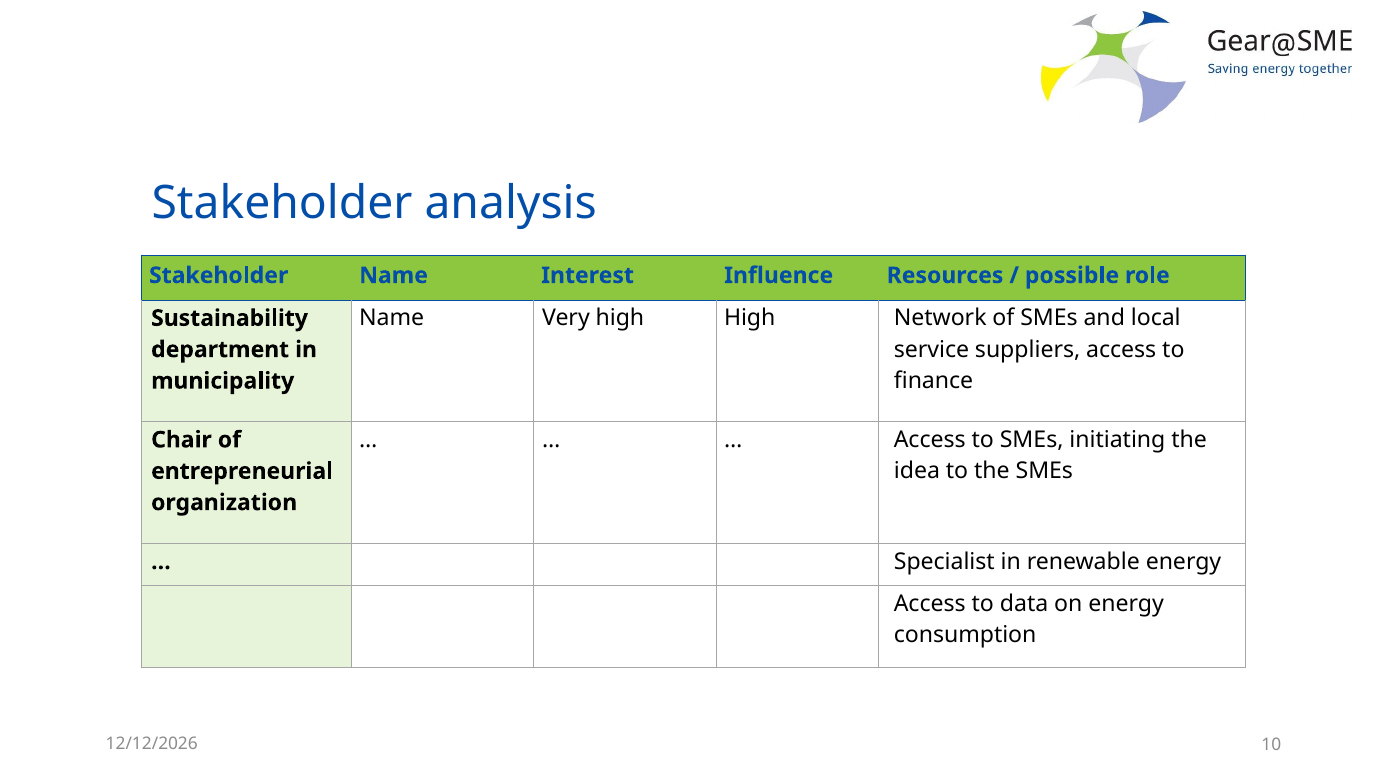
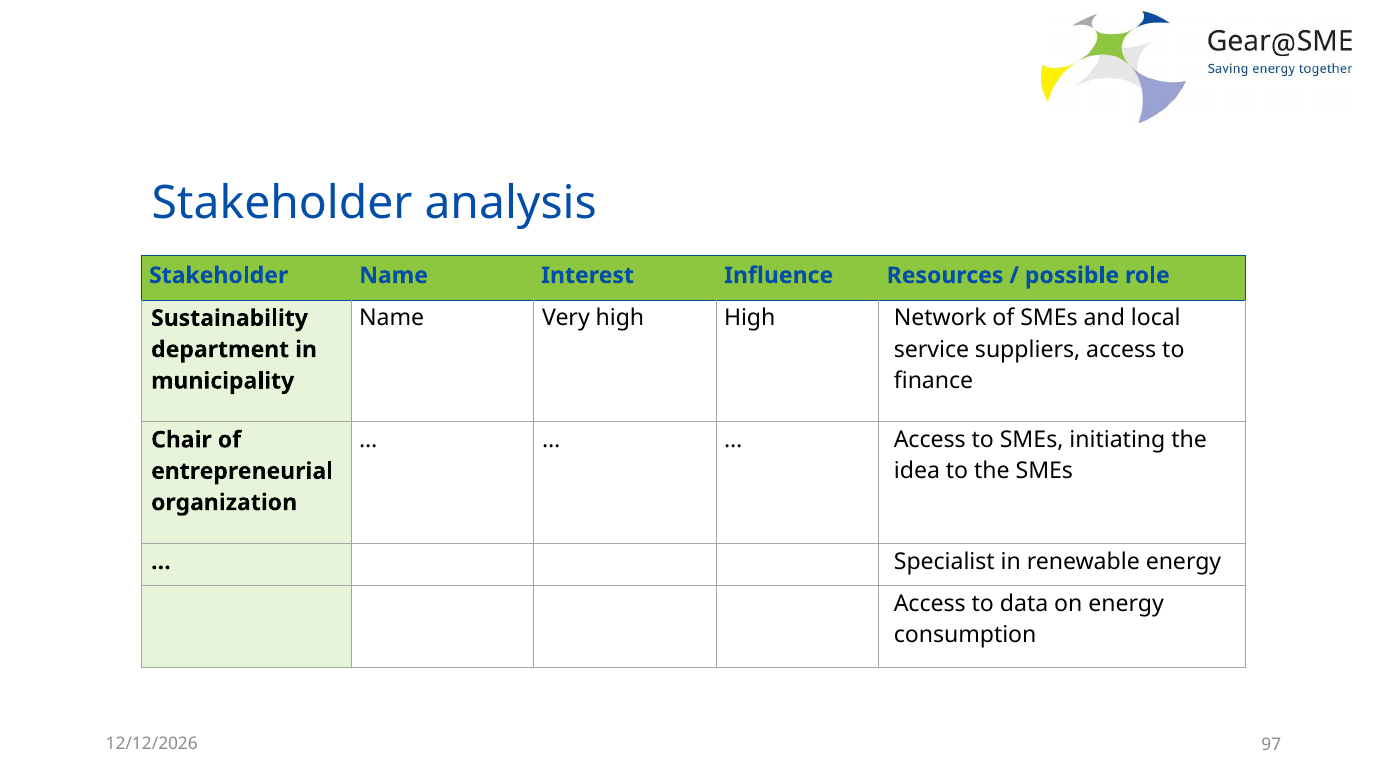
10: 10 -> 97
